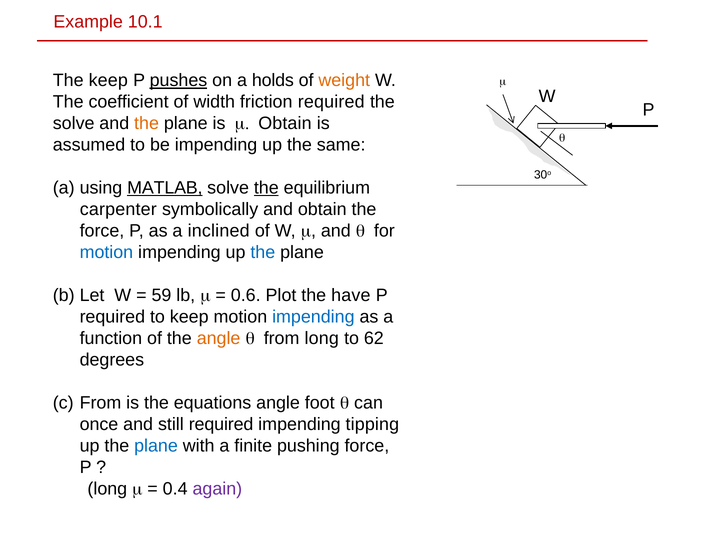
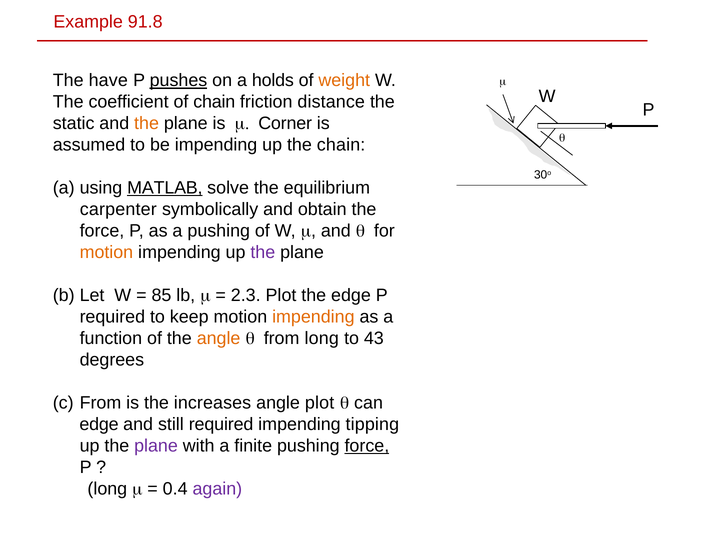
10.1: 10.1 -> 91.8
The keep: keep -> have
of width: width -> chain
friction required: required -> distance
solve at (74, 123): solve -> static
m Obtain: Obtain -> Corner
the same: same -> chain
the at (266, 188) underline: present -> none
a inclined: inclined -> pushing
motion at (106, 252) colour: blue -> orange
the at (263, 252) colour: blue -> purple
59: 59 -> 85
0.6: 0.6 -> 2.3
the have: have -> edge
impending at (313, 316) colour: blue -> orange
62: 62 -> 43
equations: equations -> increases
angle foot: foot -> plot
once at (99, 424): once -> edge
plane at (156, 445) colour: blue -> purple
force at (367, 445) underline: none -> present
